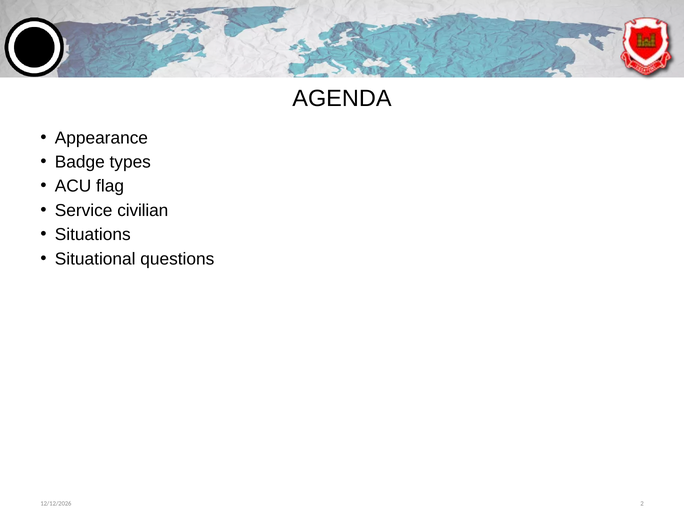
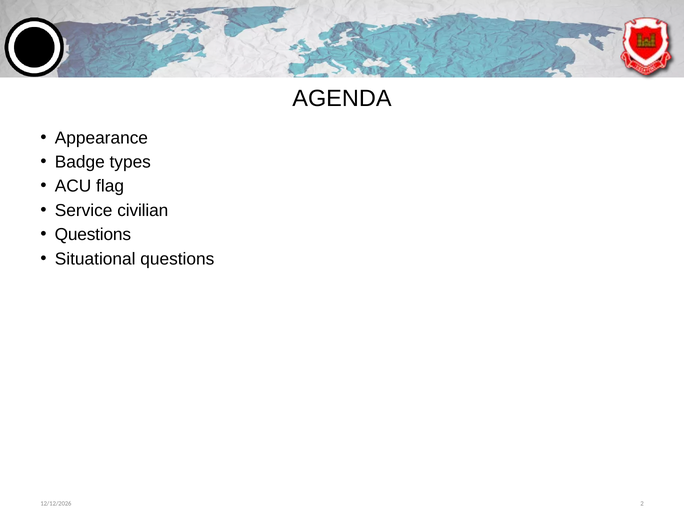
Situations at (93, 235): Situations -> Questions
